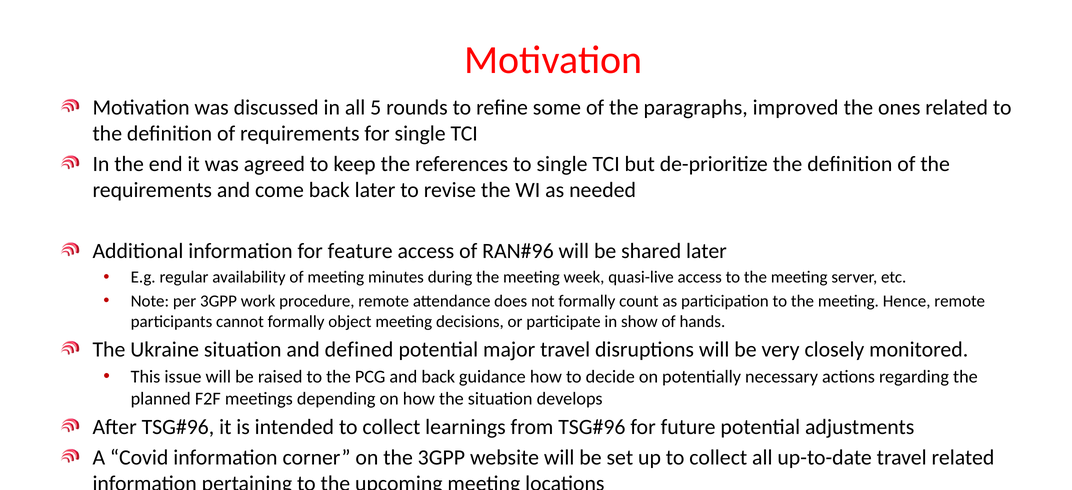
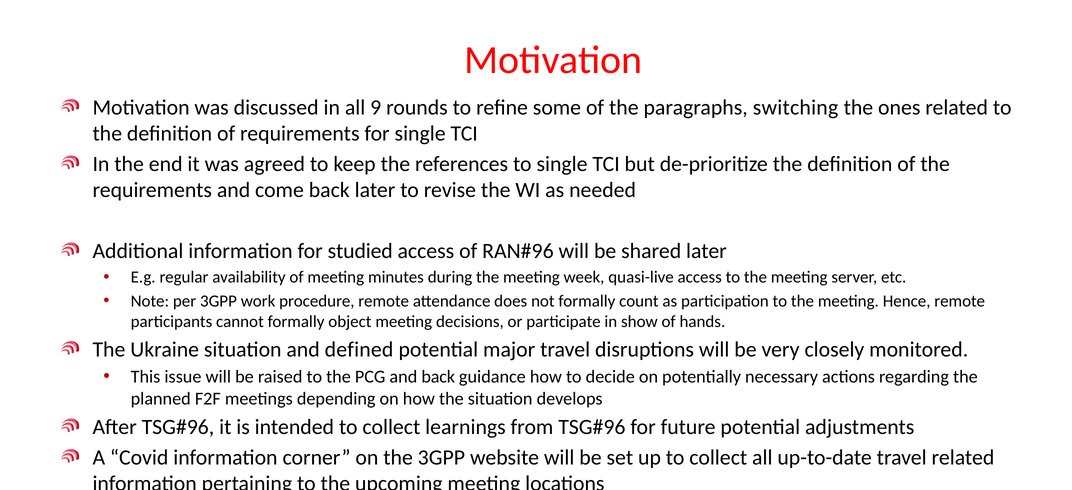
5: 5 -> 9
improved: improved -> switching
feature: feature -> studied
